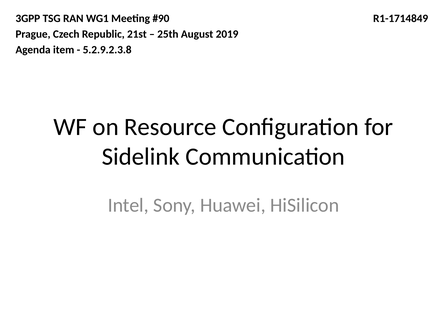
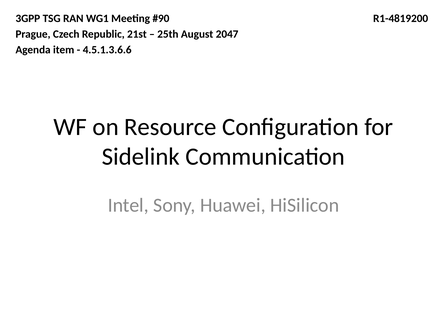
R1-1714849: R1-1714849 -> R1-4819200
2019: 2019 -> 2047
5.2.9.2.3.8: 5.2.9.2.3.8 -> 4.5.1.3.6.6
